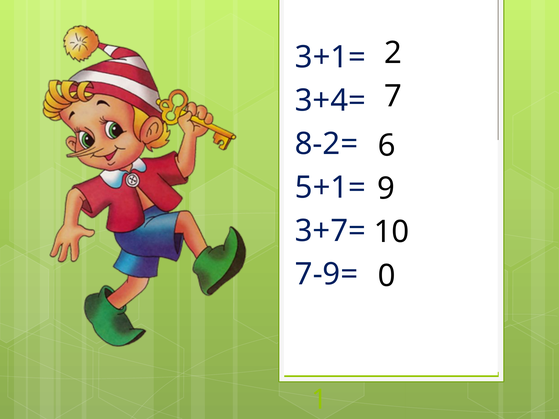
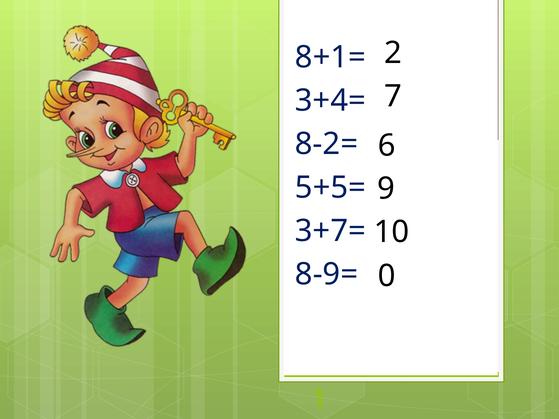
3+1=: 3+1= -> 8+1=
5+1=: 5+1= -> 5+5=
7-9=: 7-9= -> 8-9=
